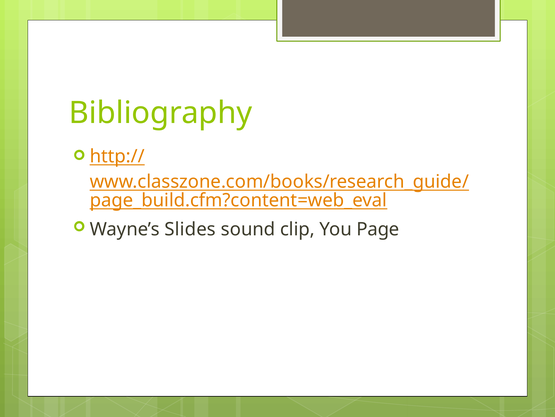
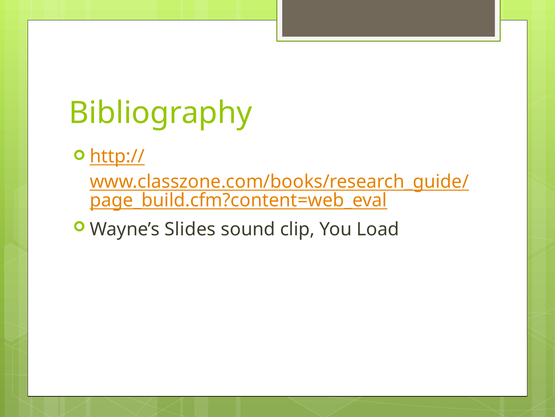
Page: Page -> Load
